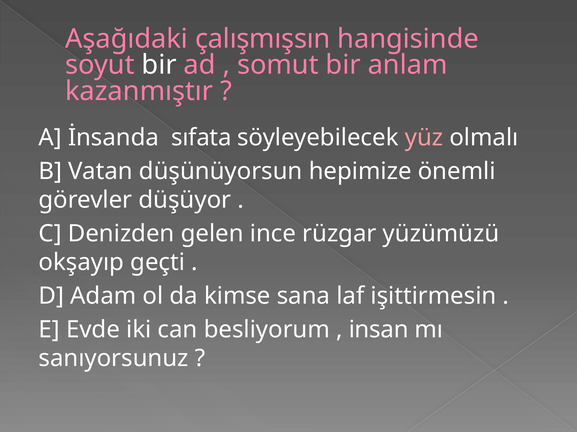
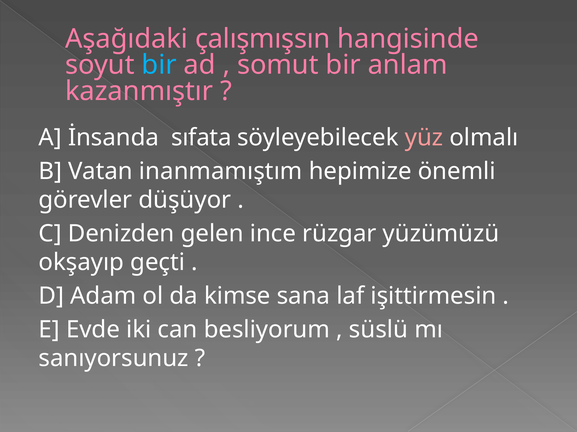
bir at (159, 65) colour: white -> light blue
düşünüyorsun: düşünüyorsun -> inanmamıştım
insan: insan -> süslü
